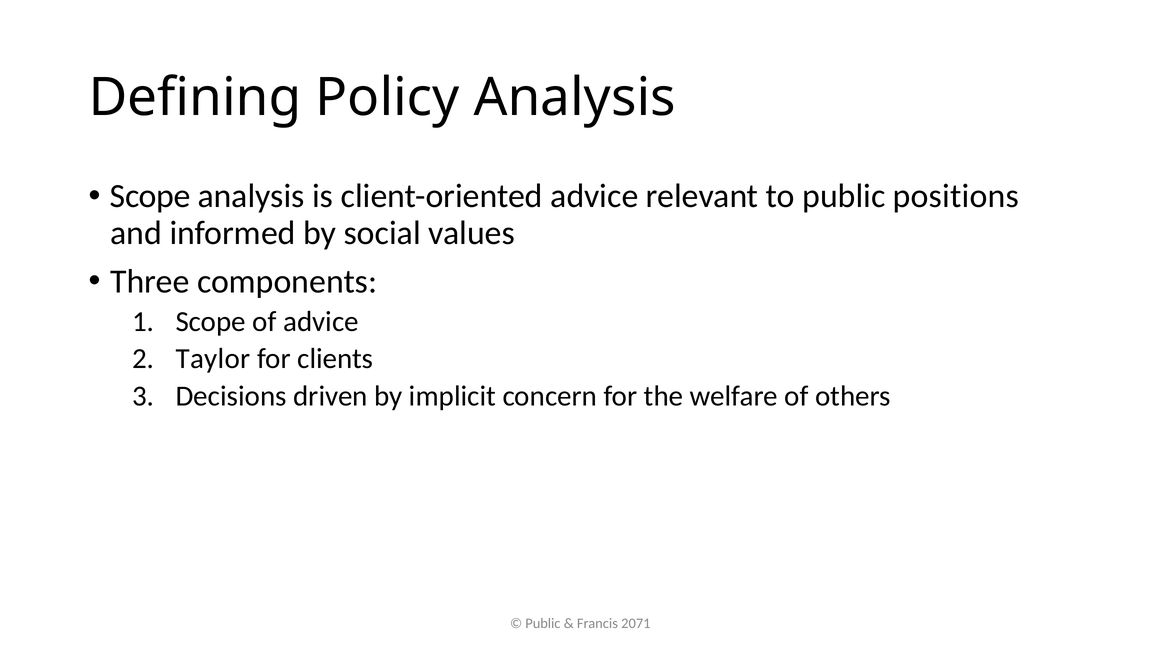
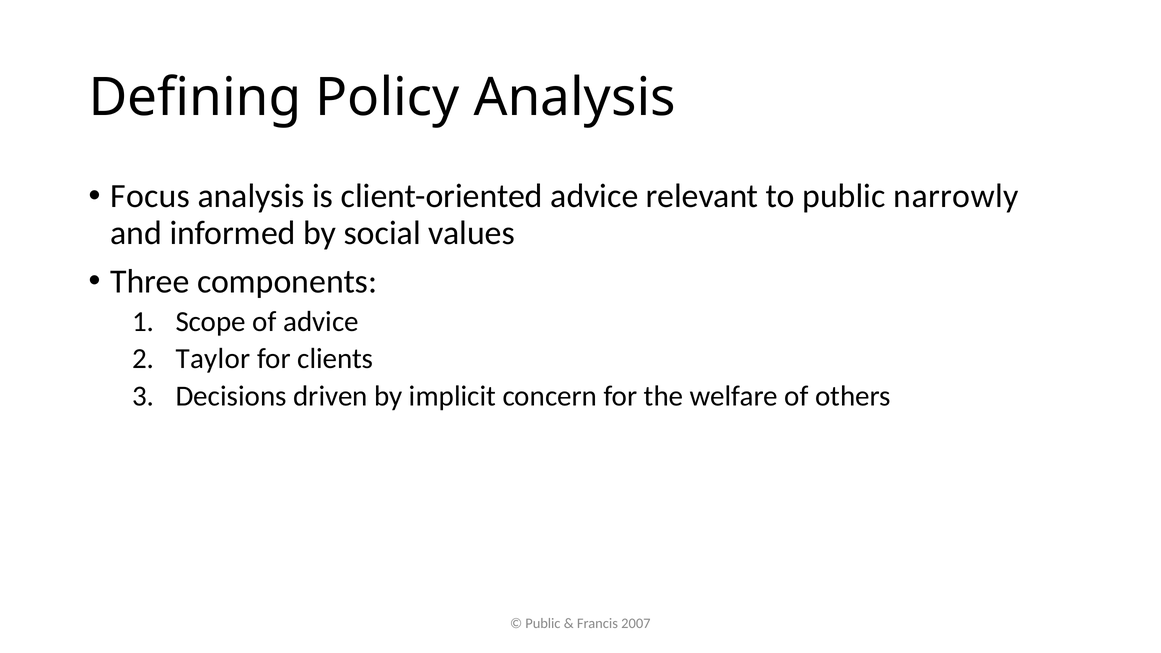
Scope at (150, 196): Scope -> Focus
positions: positions -> narrowly
2071: 2071 -> 2007
